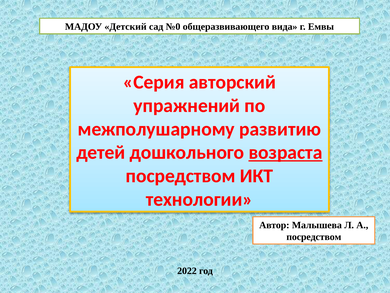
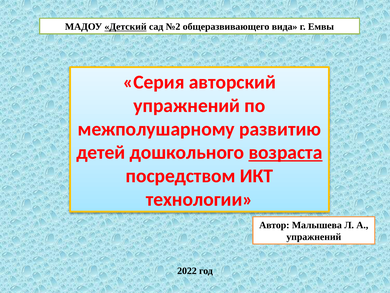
Детский underline: none -> present
№0: №0 -> №2
посредством at (314, 236): посредством -> упражнений
